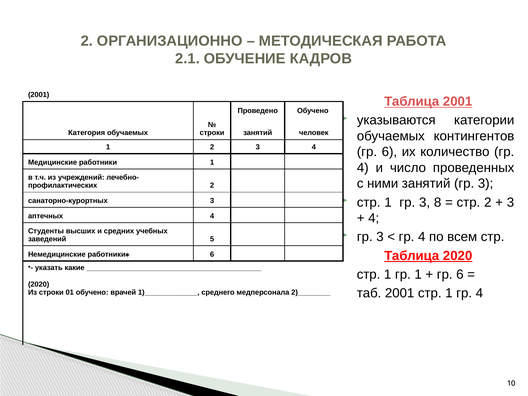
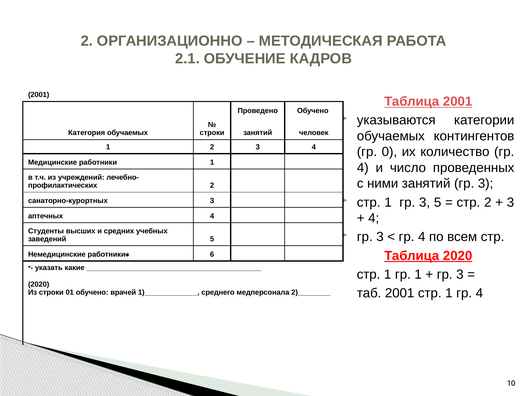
6 at (389, 152): 6 -> 0
3 8: 8 -> 5
6 at (460, 274): 6 -> 3
